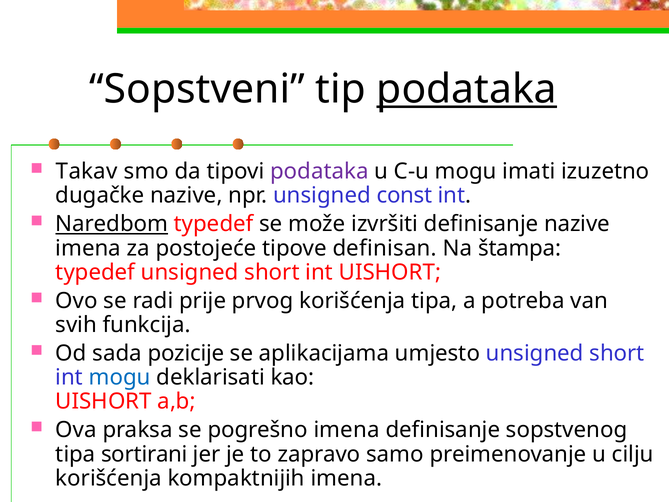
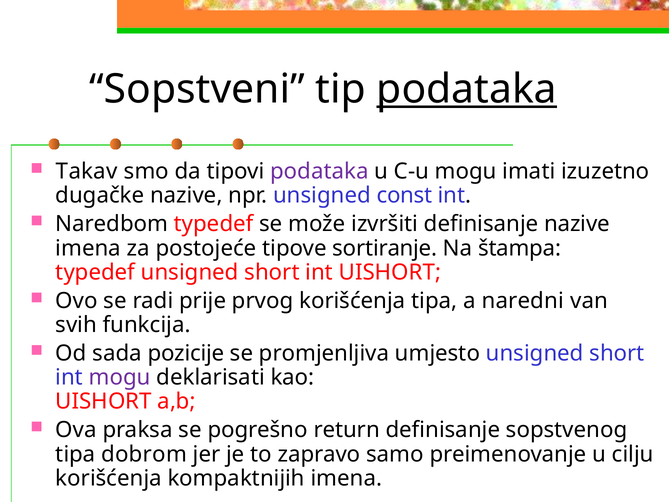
Naredbom underline: present -> none
definisan: definisan -> sortiranje
potreba: potreba -> naredni
aplikacijama: aplikacijama -> promjenljiva
mogu at (120, 377) colour: blue -> purple
pogrešno imena: imena -> return
sortirani: sortirani -> dobrom
